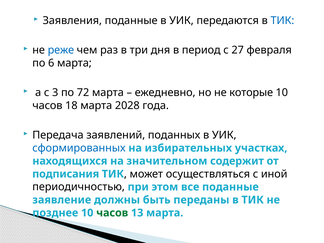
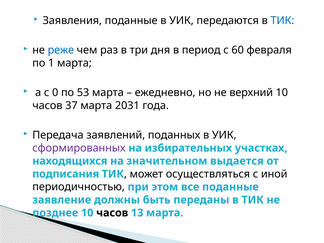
27: 27 -> 60
6: 6 -> 1
3: 3 -> 0
72: 72 -> 53
которые: которые -> верхний
18: 18 -> 37
2028: 2028 -> 2031
сформированных colour: blue -> purple
содержит: содержит -> выдается
часов at (112, 213) colour: green -> black
